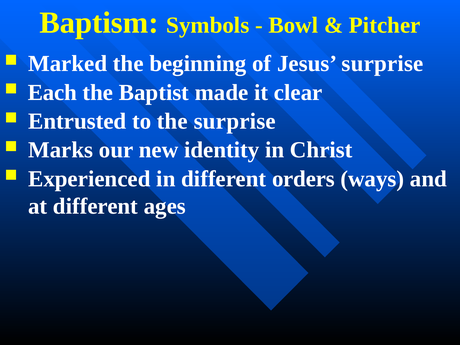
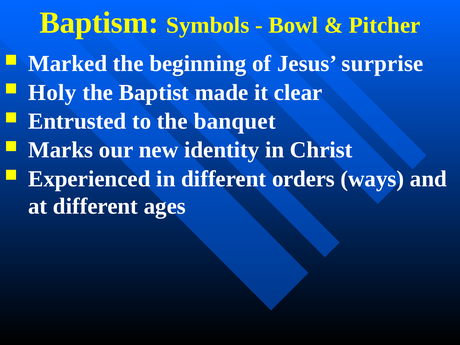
Each: Each -> Holy
the surprise: surprise -> banquet
